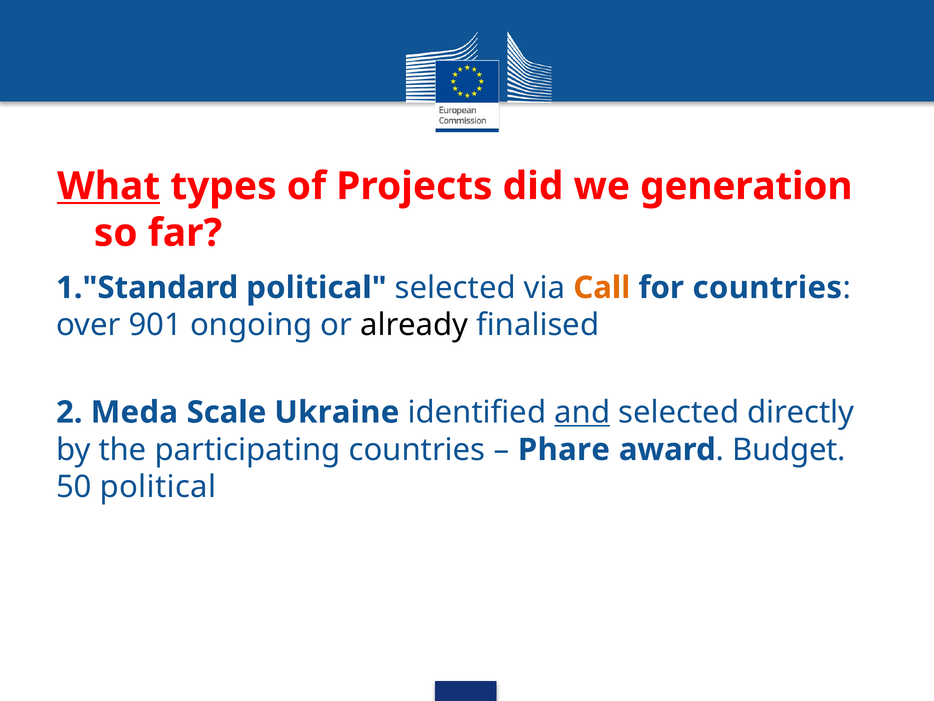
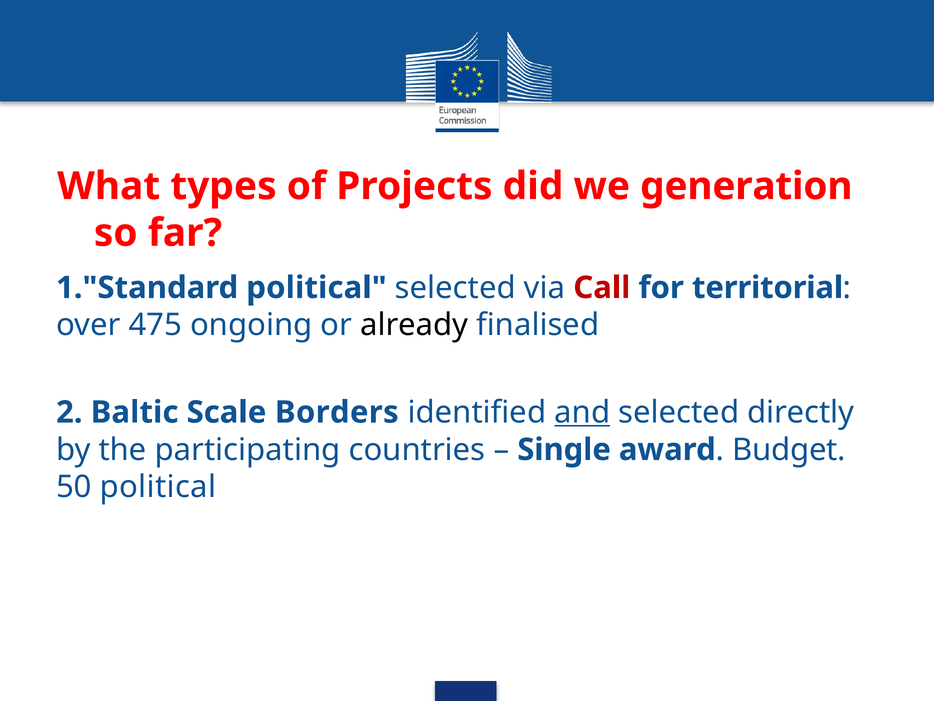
What underline: present -> none
Call colour: orange -> red
for countries: countries -> territorial
901: 901 -> 475
Meda: Meda -> Baltic
Ukraine: Ukraine -> Borders
Phare: Phare -> Single
